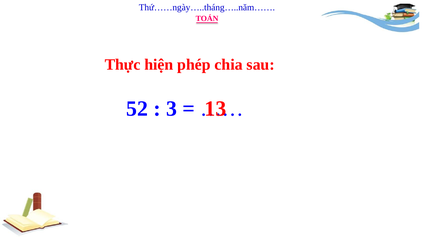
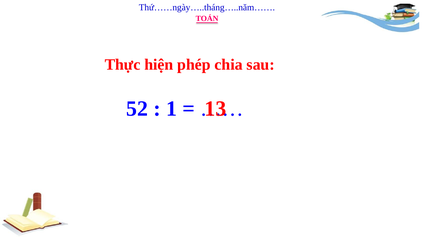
3: 3 -> 1
